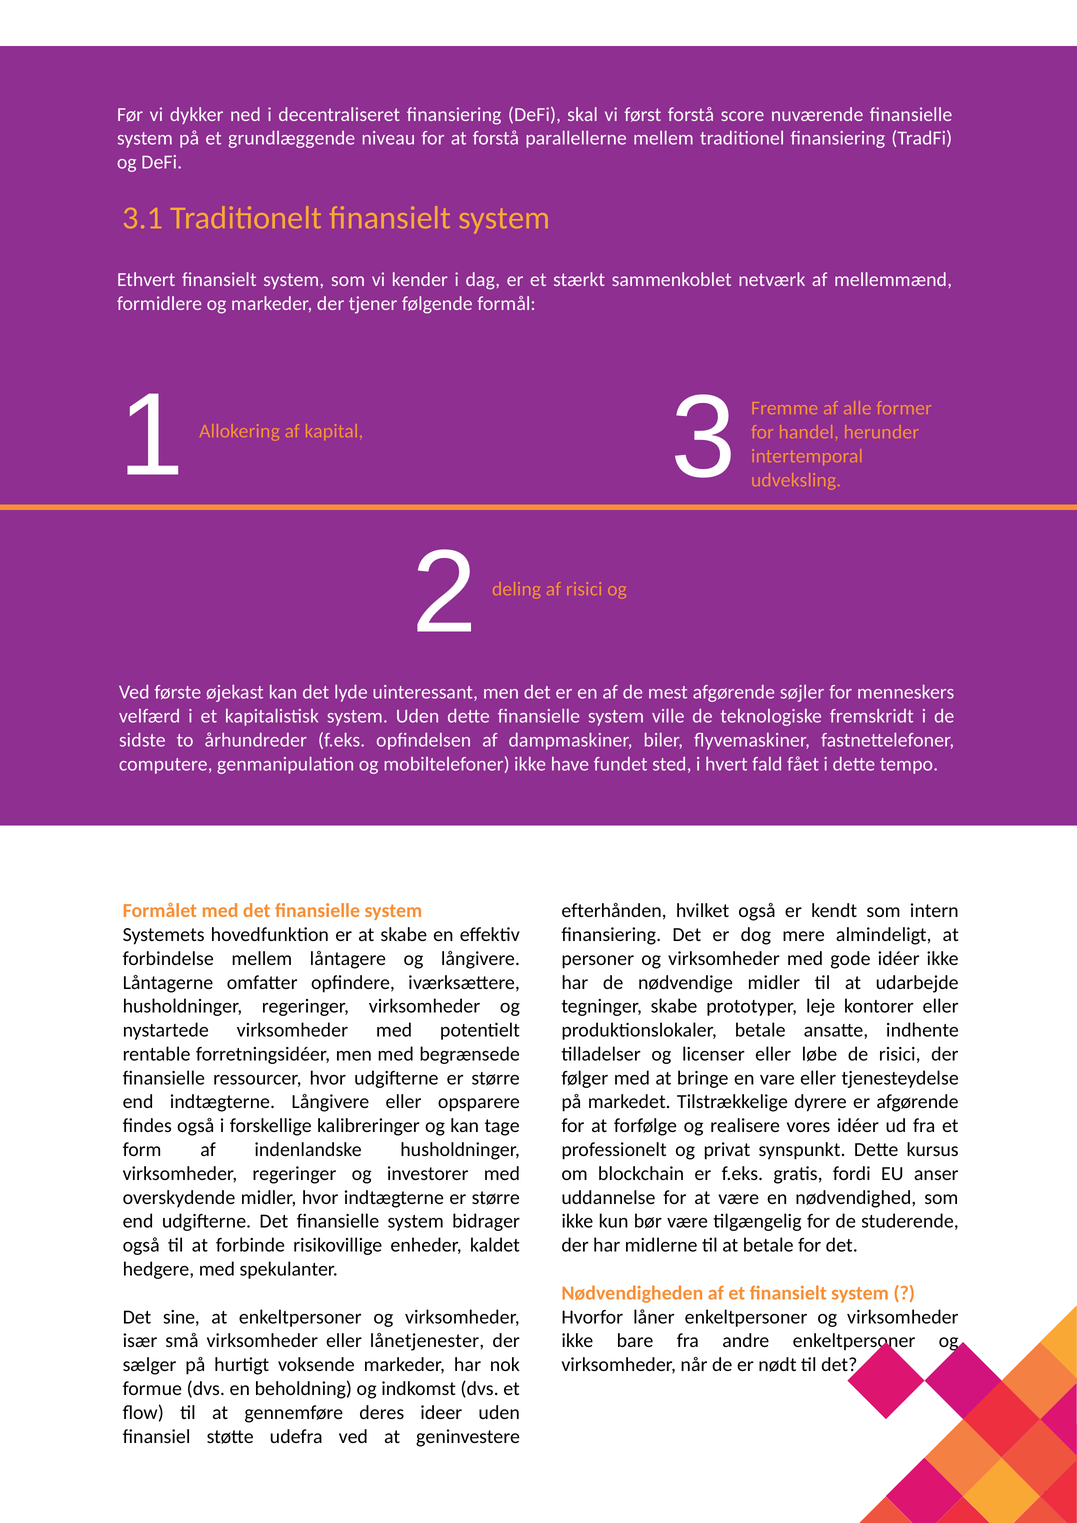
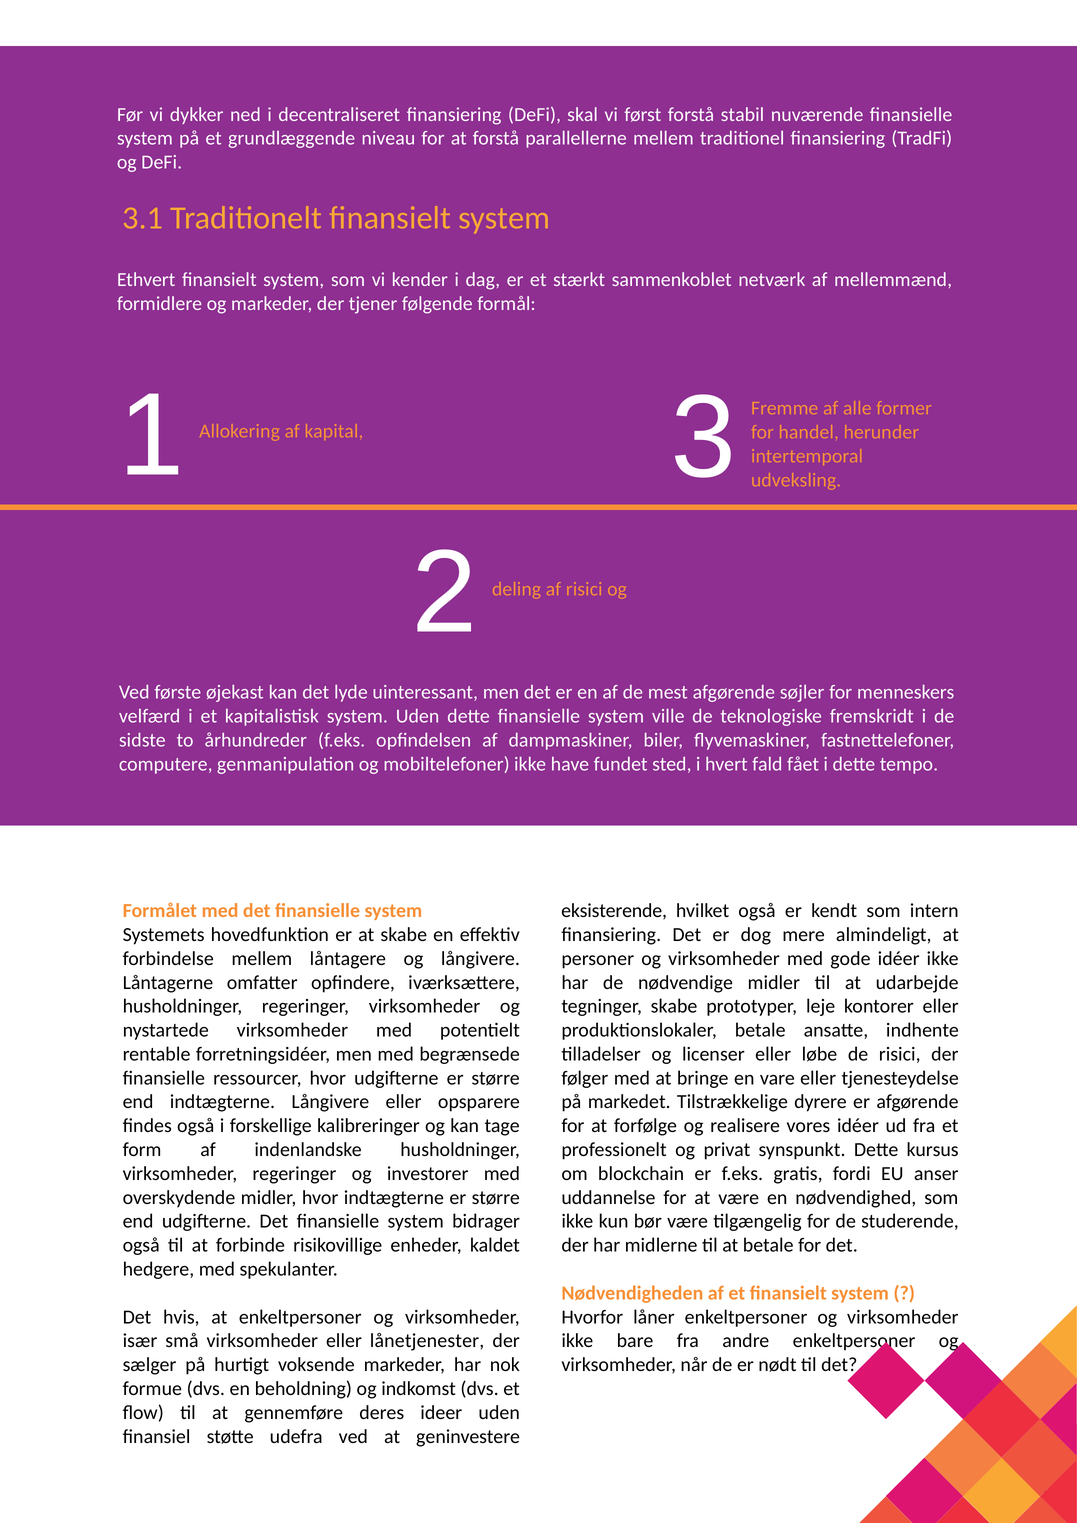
score: score -> stabil
efterhånden: efterhånden -> eksisterende
sine: sine -> hvis
